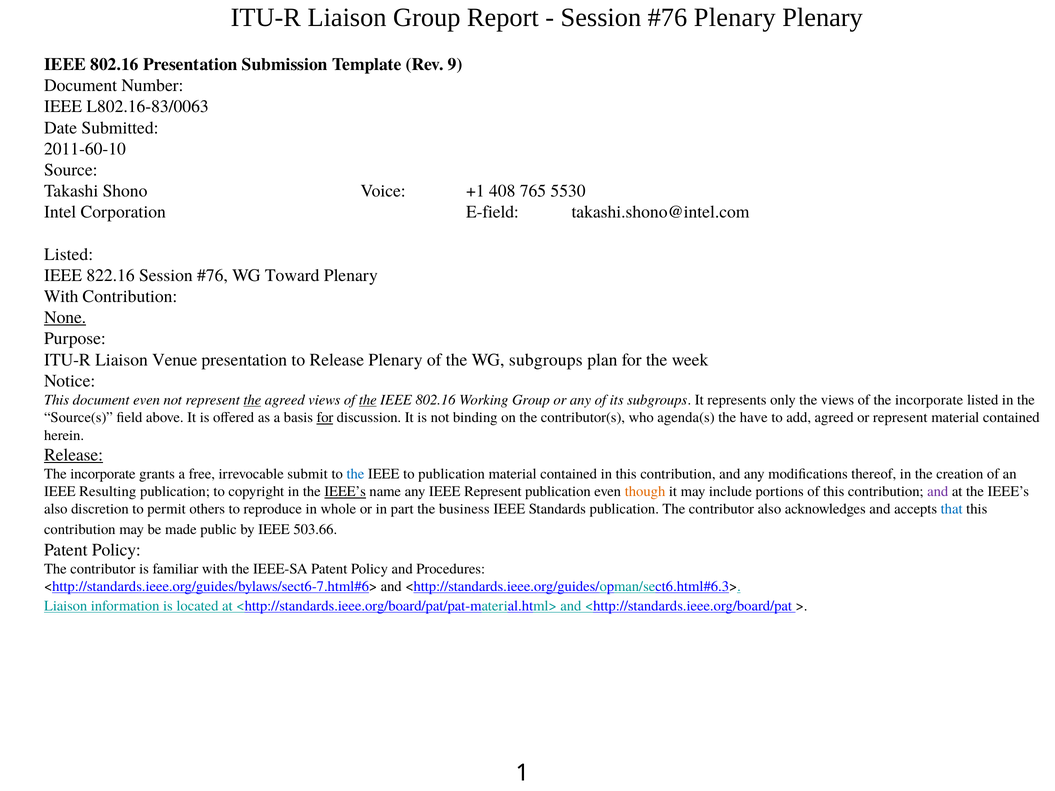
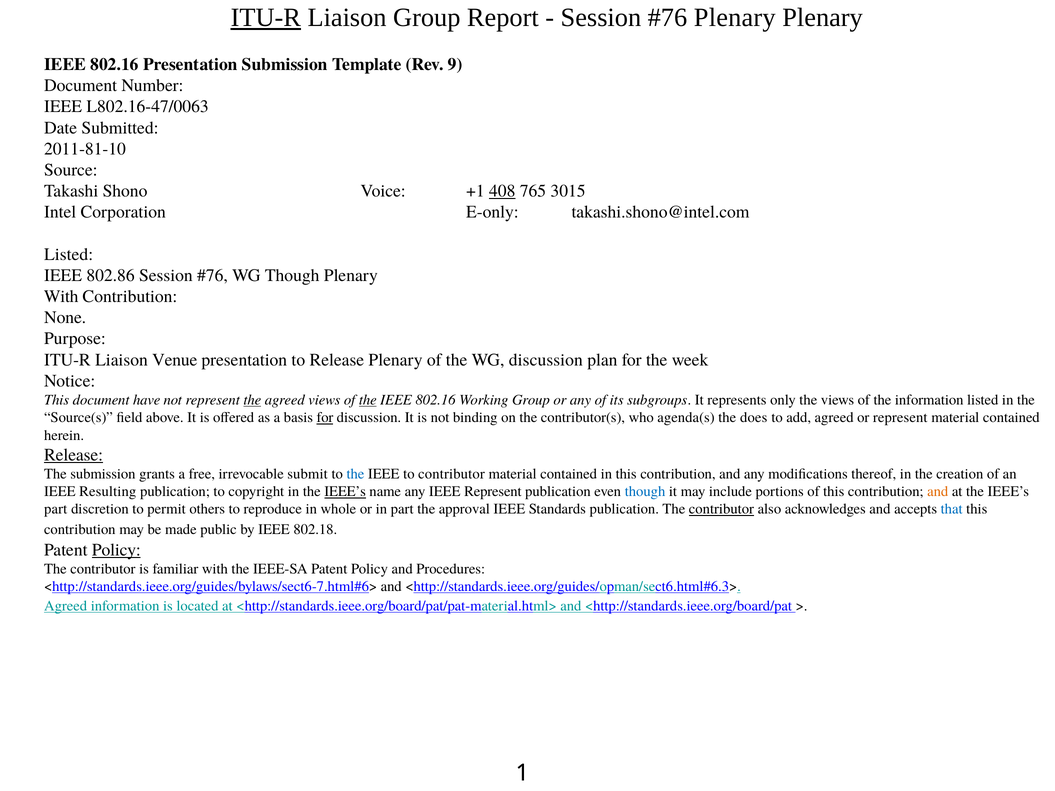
ITU-R at (266, 18) underline: none -> present
L802.16-83/0063: L802.16-83/0063 -> L802.16-47/0063
2011-60-10: 2011-60-10 -> 2011-81-10
408 underline: none -> present
5530: 5530 -> 3015
E-field: E-field -> E-only
822.16: 822.16 -> 802.86
WG Toward: Toward -> Though
None underline: present -> none
WG subgroups: subgroups -> discussion
document even: even -> have
of the incorporate: incorporate -> information
have: have -> does
incorporate at (103, 474): incorporate -> submission
to publication: publication -> contributor
though at (645, 492) colour: orange -> blue
and at (938, 492) colour: purple -> orange
also at (56, 509): also -> part
business: business -> approval
contributor at (721, 509) underline: none -> present
503.66: 503.66 -> 802.18
Policy at (116, 550) underline: none -> present
Liaison at (66, 606): Liaison -> Agreed
